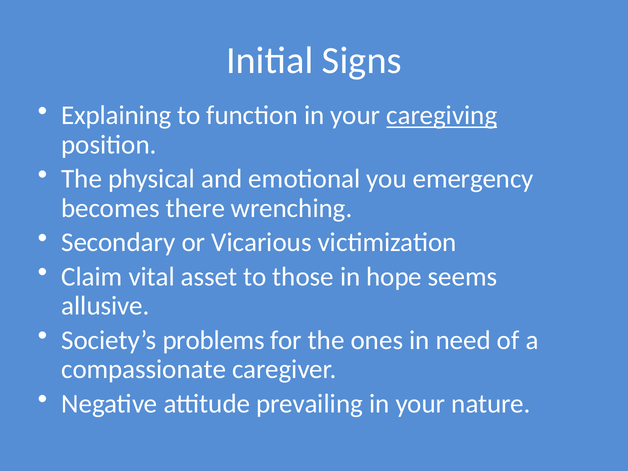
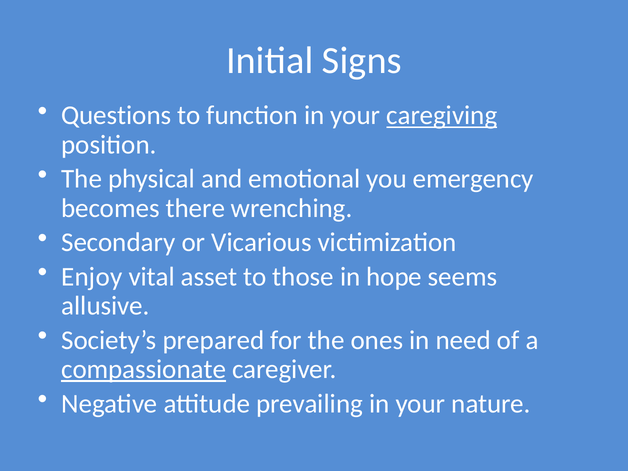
Explaining: Explaining -> Questions
Claim: Claim -> Enjoy
problems: problems -> prepared
compassionate underline: none -> present
